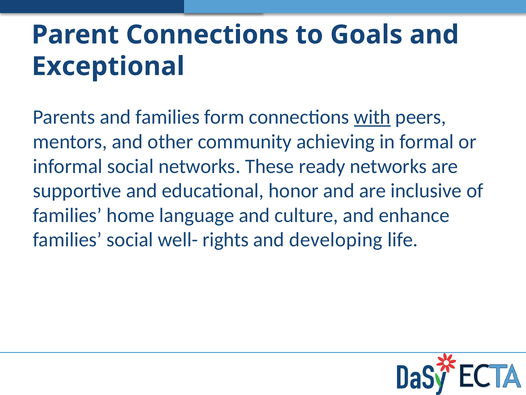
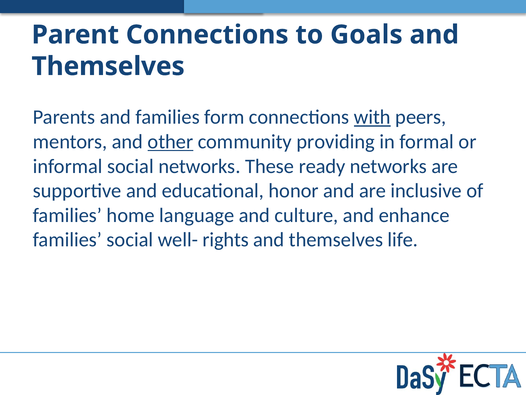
Exceptional at (108, 66): Exceptional -> Themselves
other underline: none -> present
achieving: achieving -> providing
developing at (336, 240): developing -> themselves
